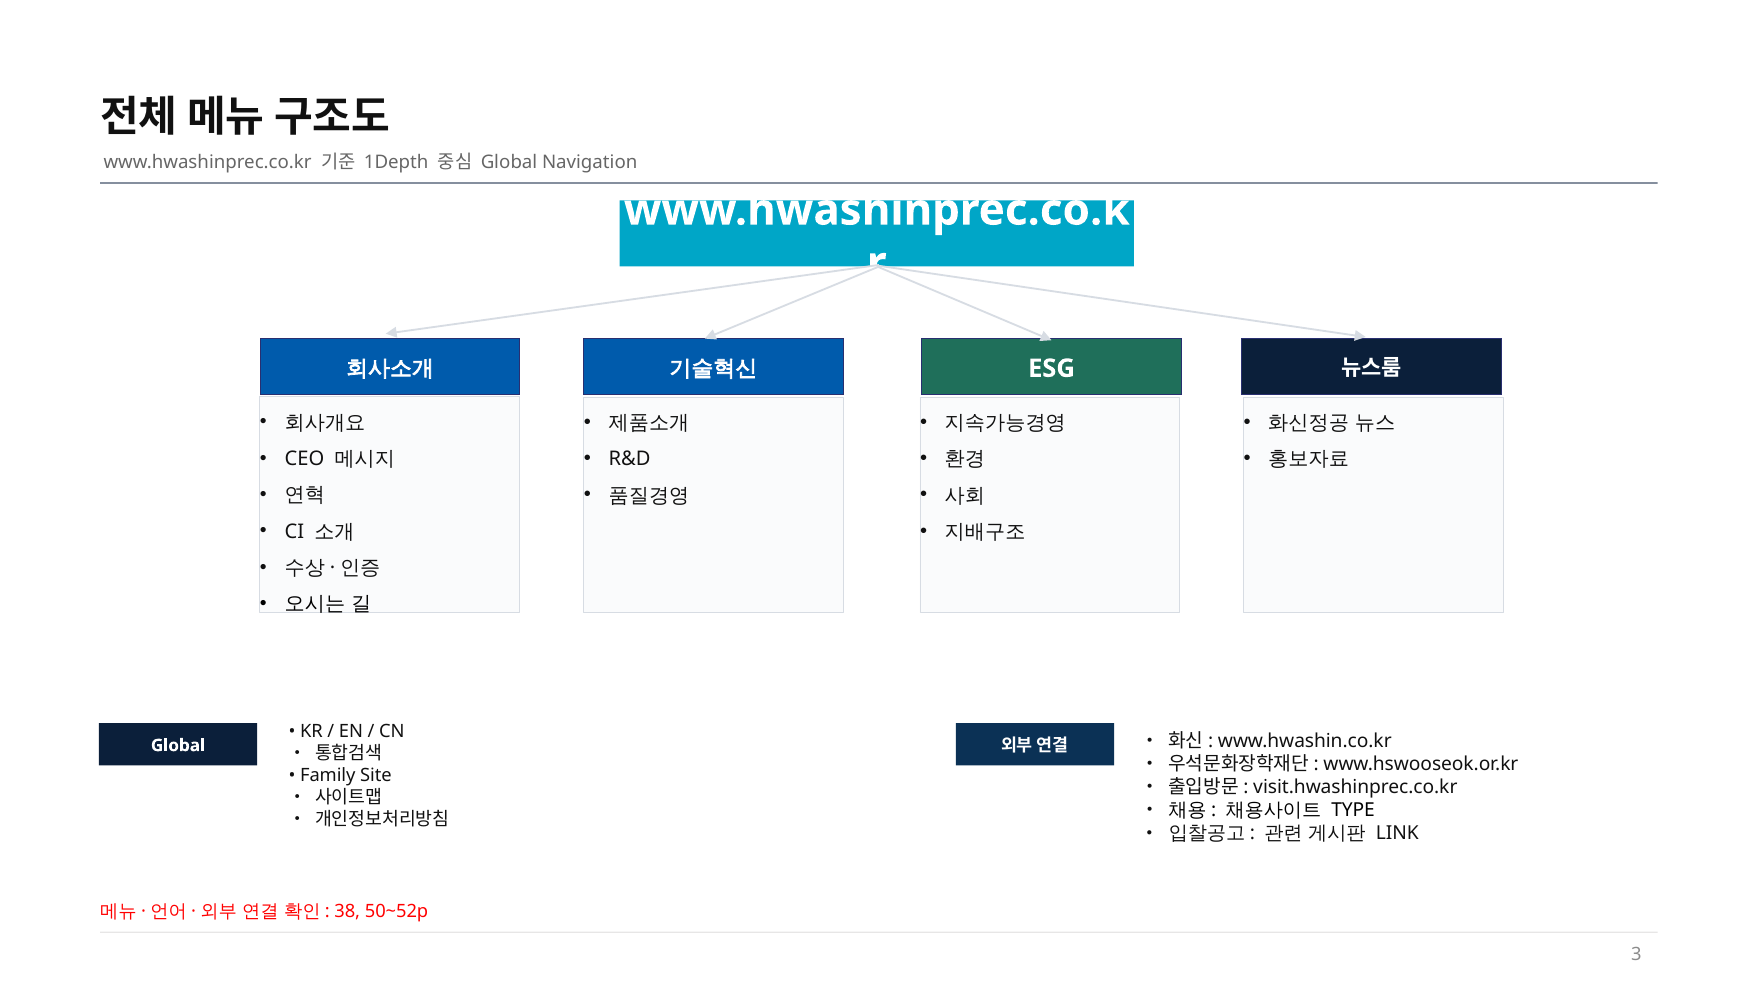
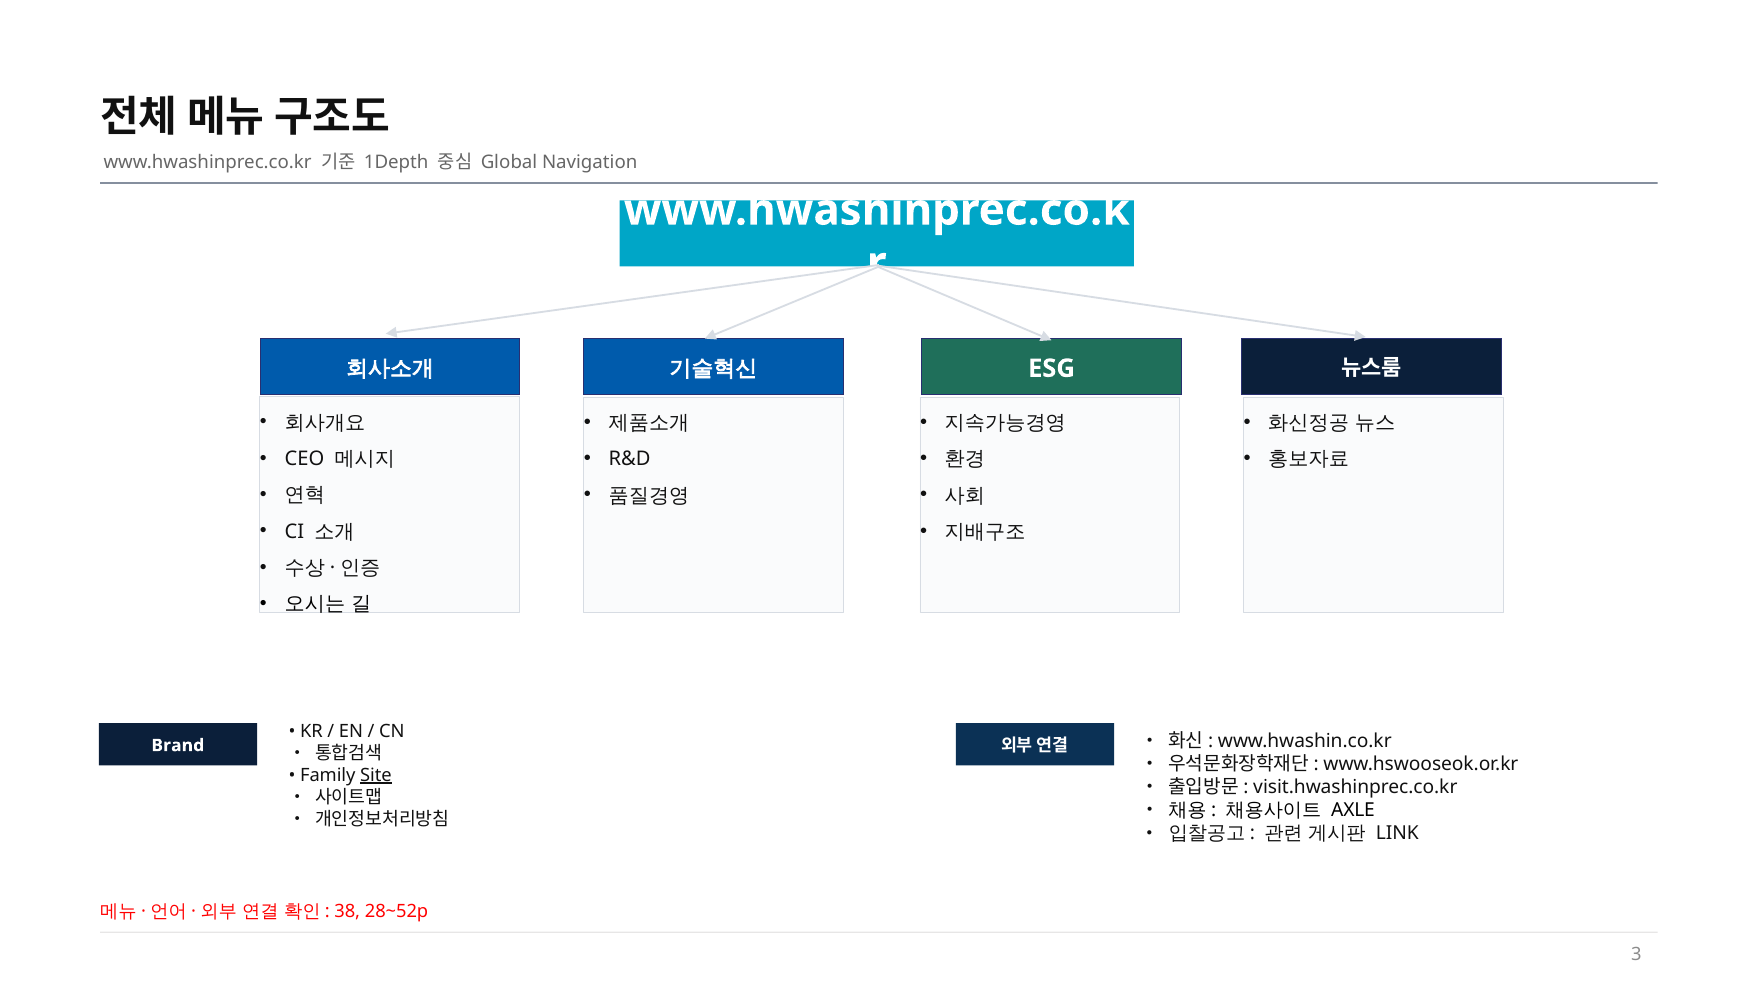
Global at (178, 745): Global -> Brand
Site underline: none -> present
TYPE: TYPE -> AXLE
50~52p: 50~52p -> 28~52p
